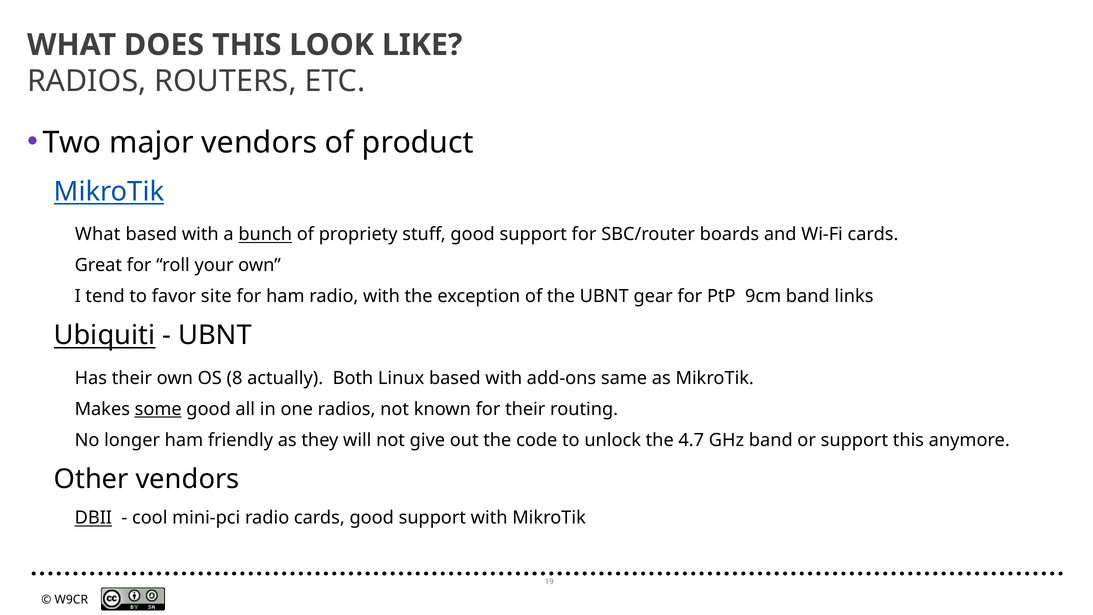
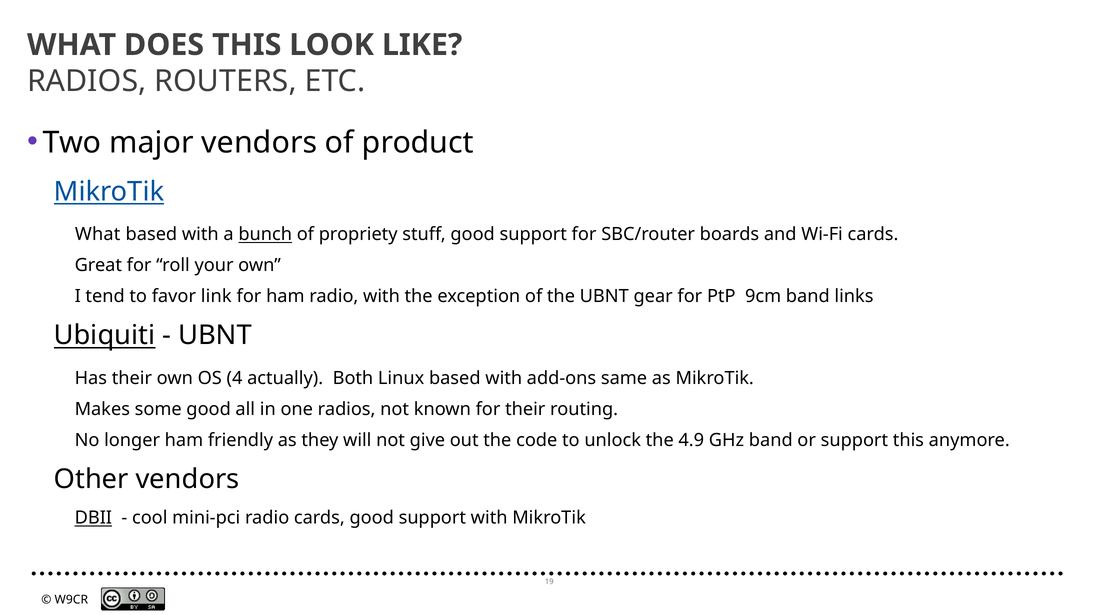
site: site -> link
8: 8 -> 4
some underline: present -> none
4.7: 4.7 -> 4.9
